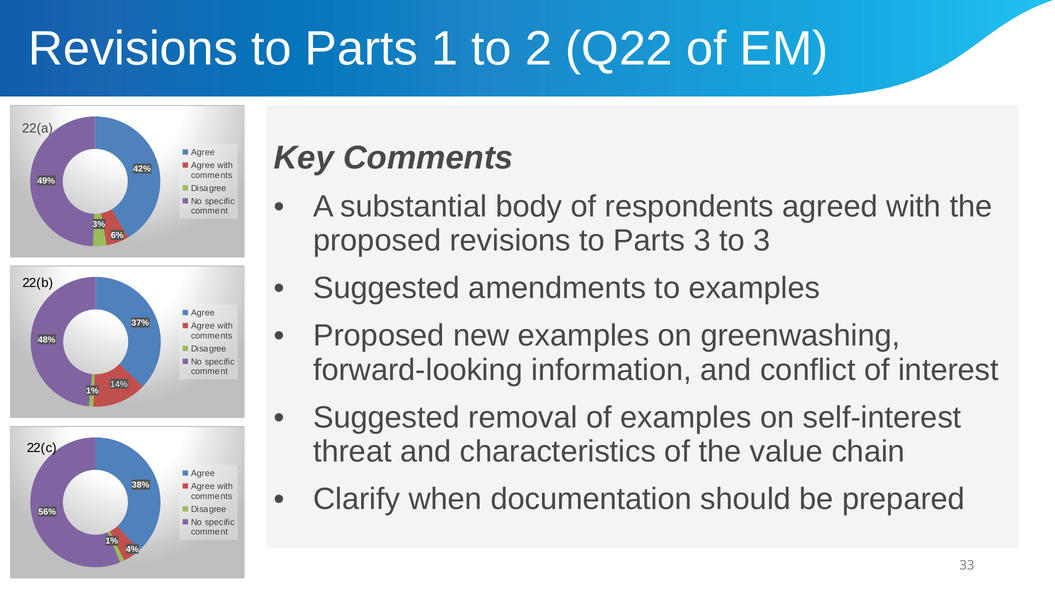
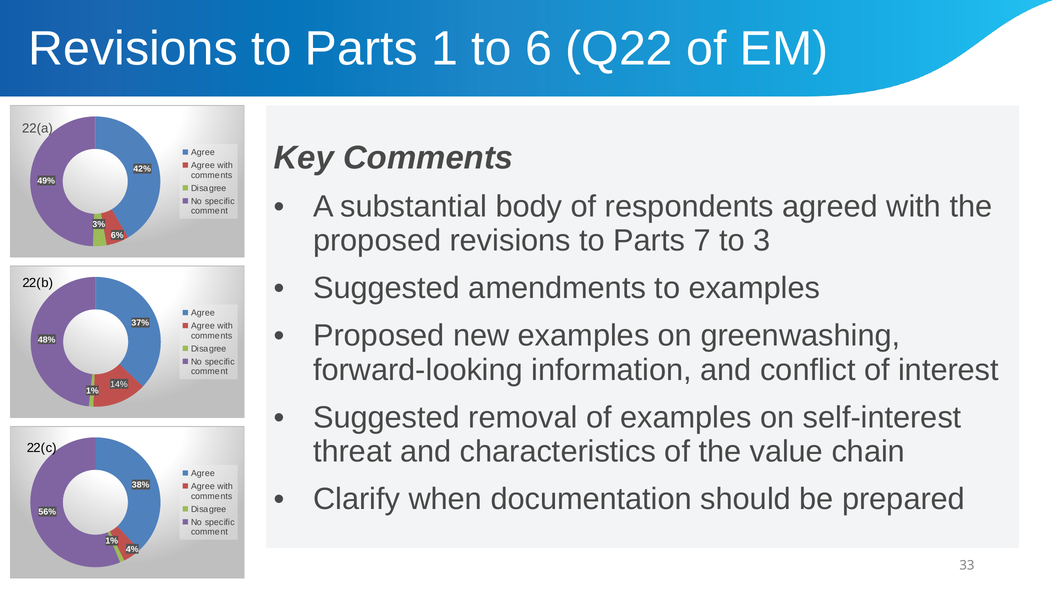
2: 2 -> 6
Parts 3: 3 -> 7
